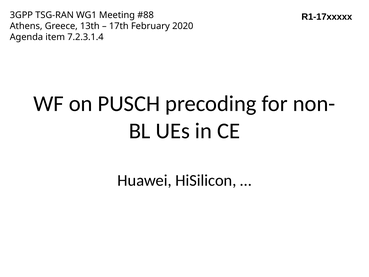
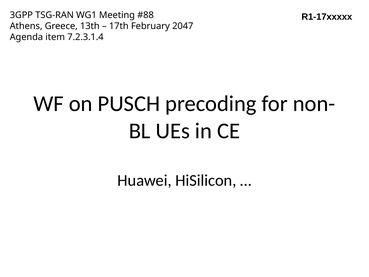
2020: 2020 -> 2047
